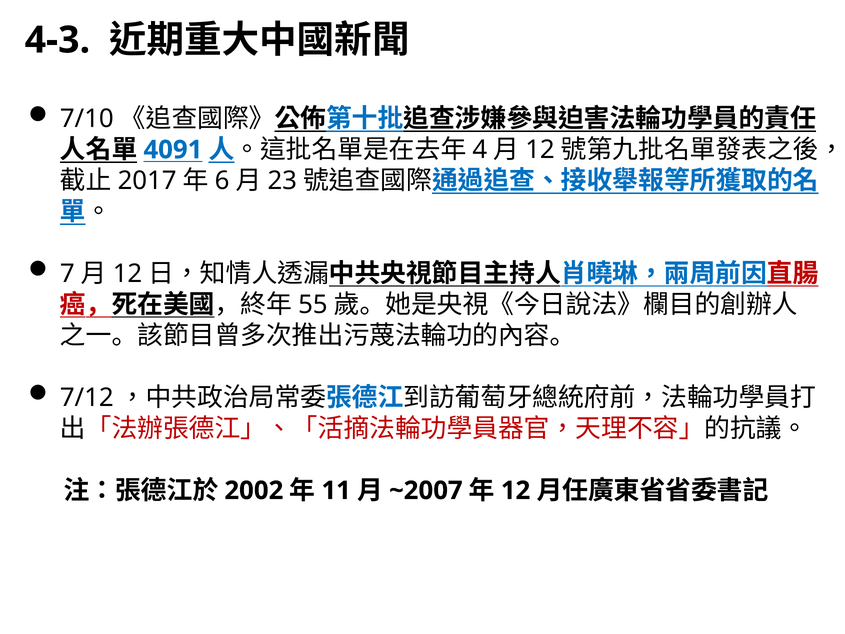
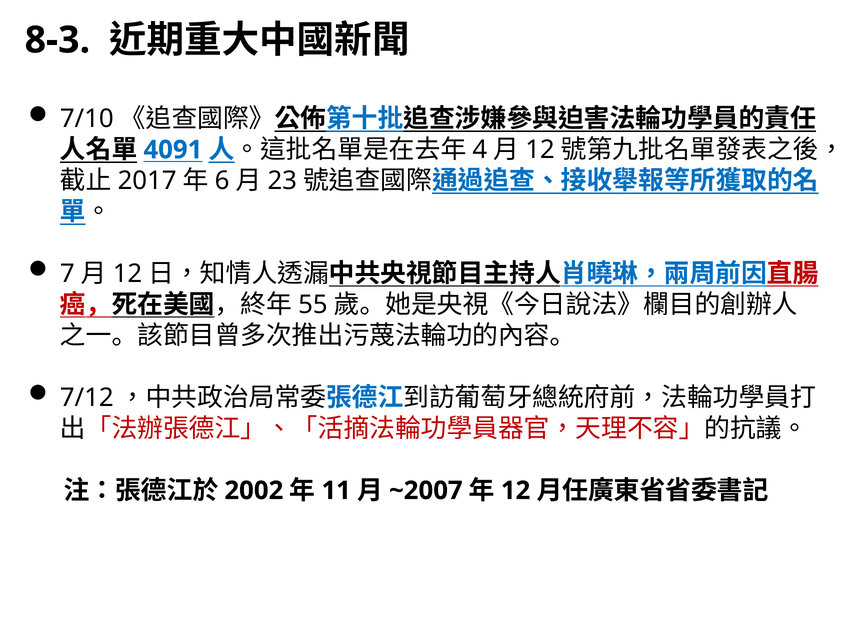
4-3: 4-3 -> 8-3
